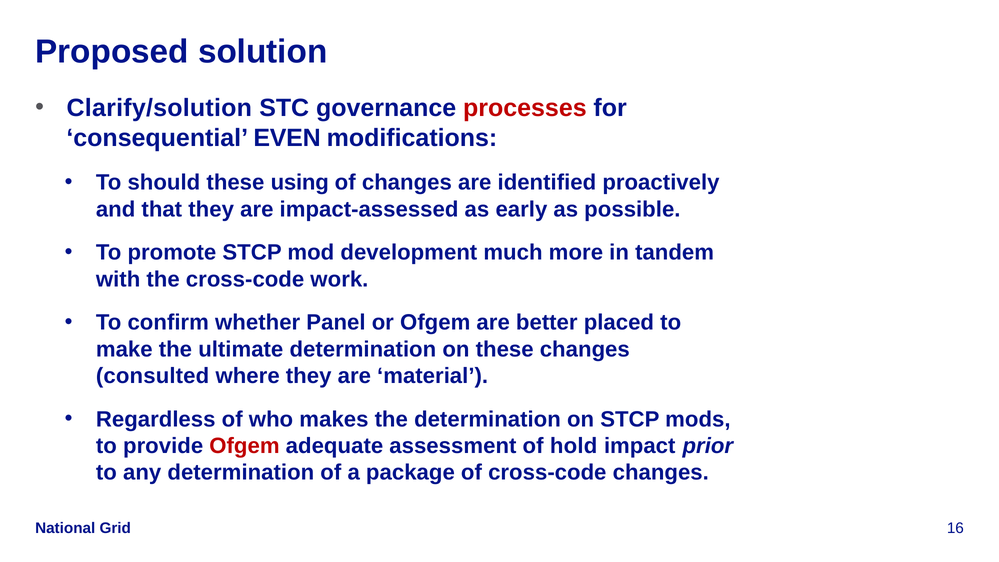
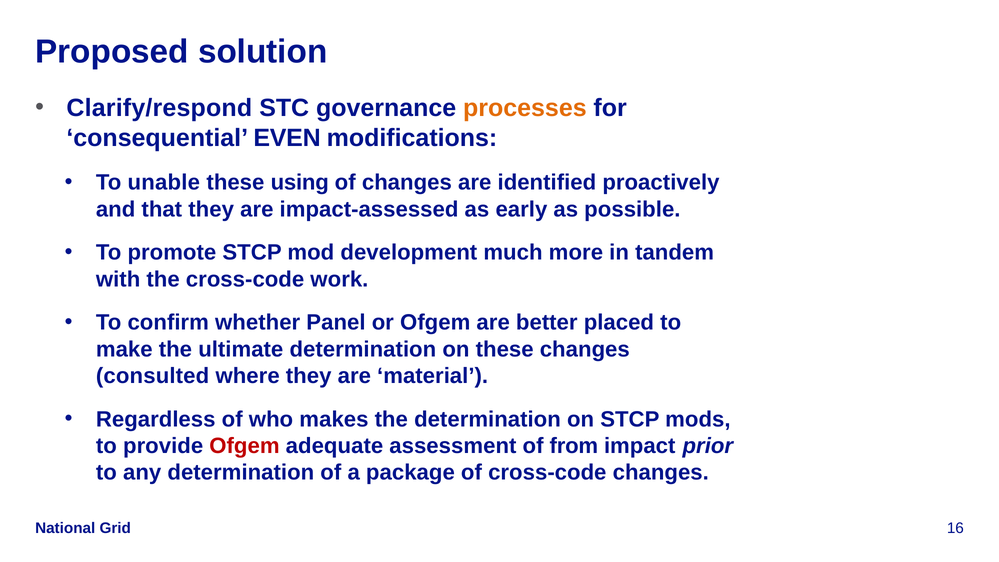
Clarify/solution: Clarify/solution -> Clarify/respond
processes colour: red -> orange
should: should -> unable
hold: hold -> from
